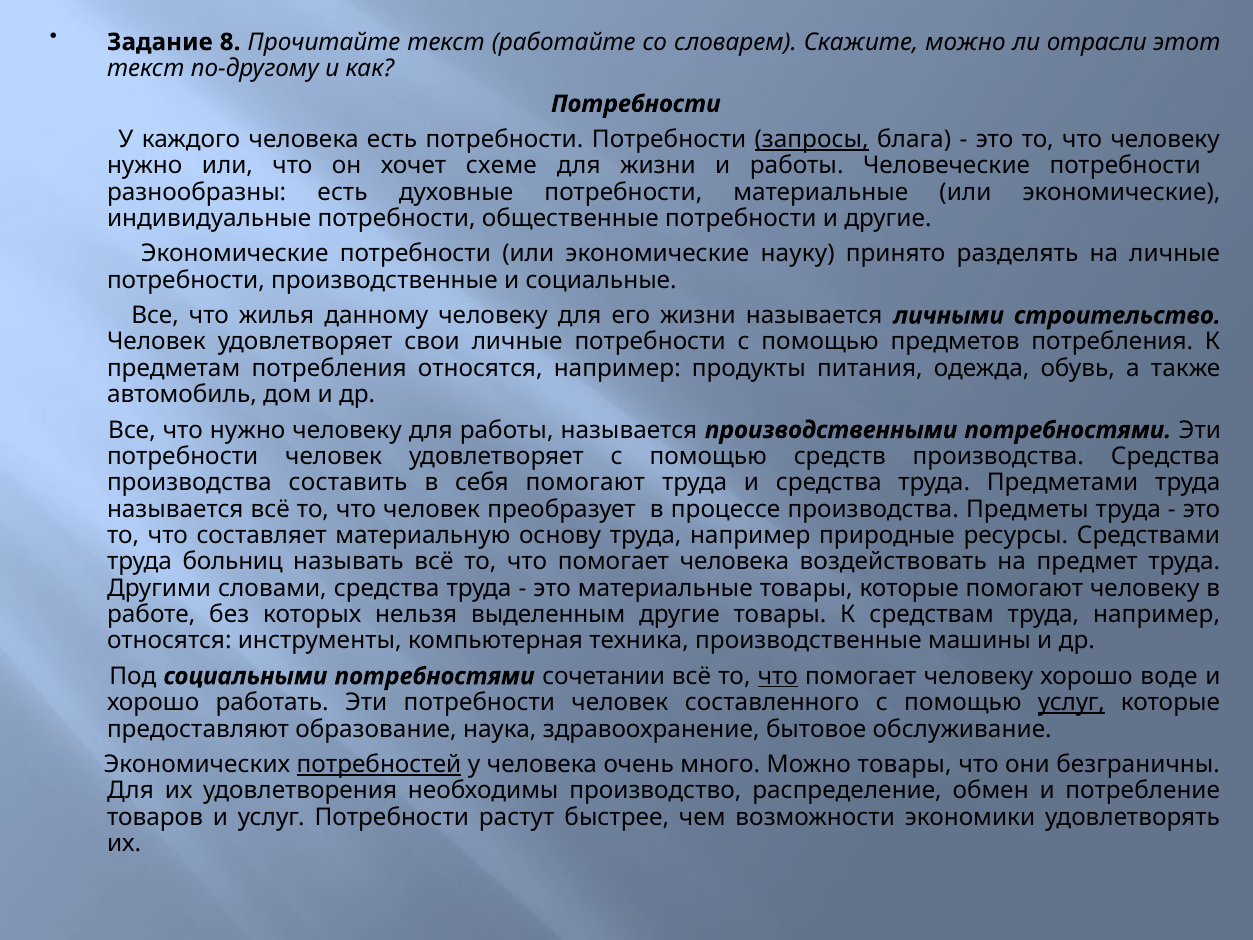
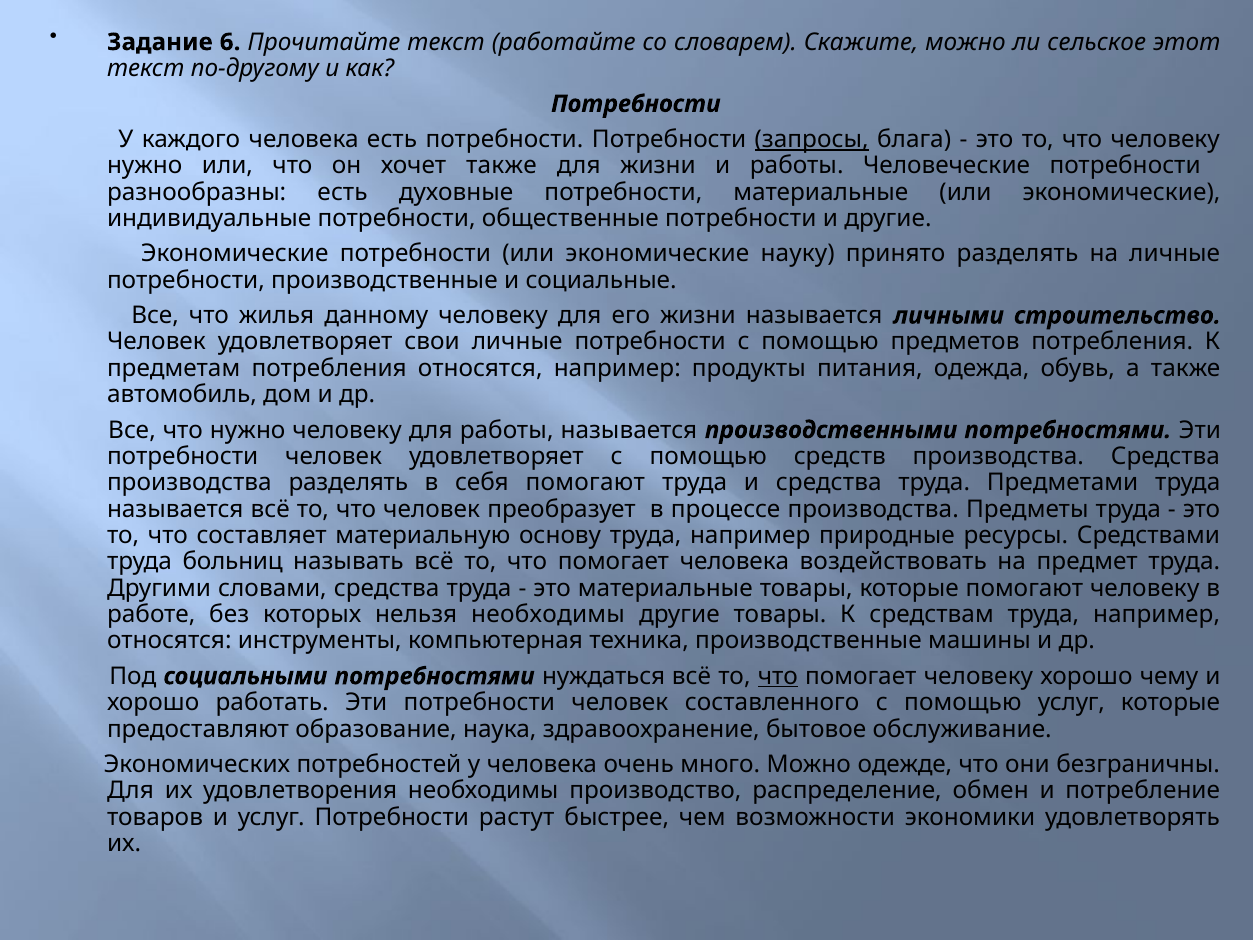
8: 8 -> 6
отрасли: отрасли -> сельское
хочет схеме: схеме -> также
производства составить: составить -> разделять
нельзя выделенным: выделенным -> необходимы
сочетании: сочетании -> нуждаться
воде: воде -> чему
услуг at (1071, 702) underline: present -> none
потребностей underline: present -> none
Можно товары: товары -> одежде
